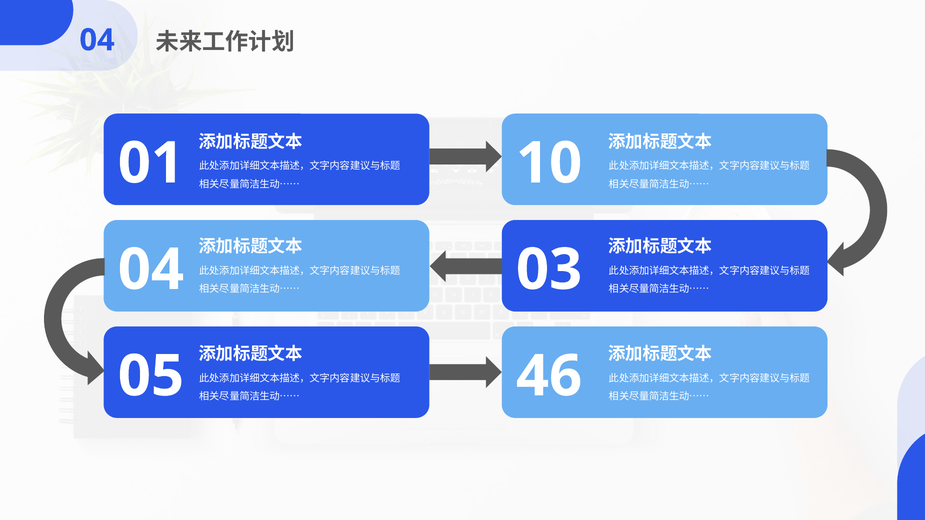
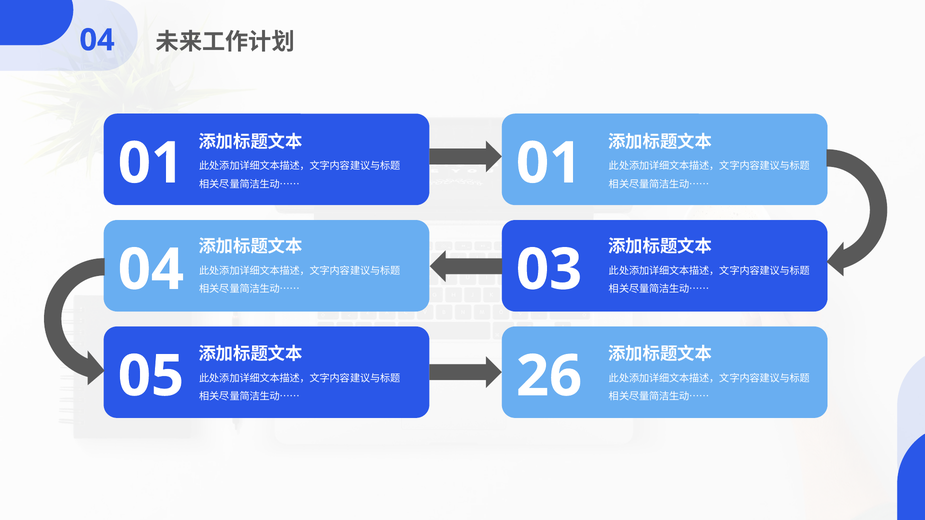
01 10: 10 -> 01
46: 46 -> 26
